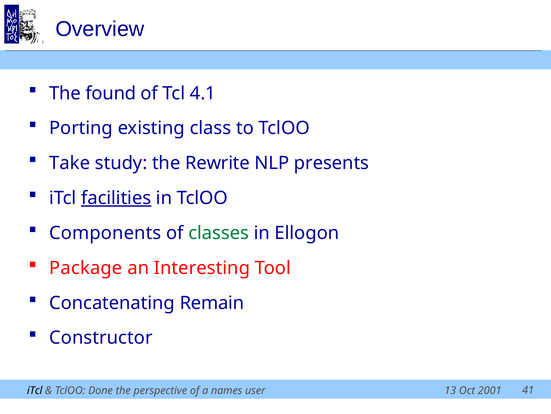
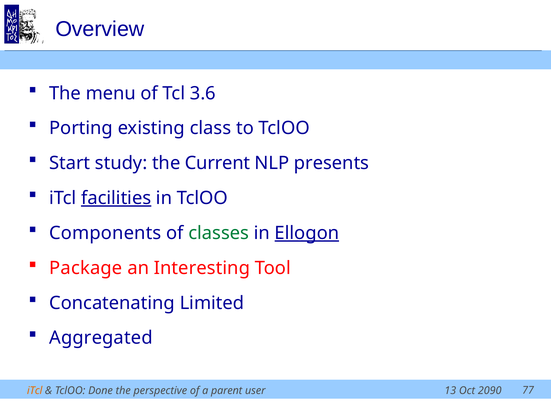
found: found -> menu
4.1: 4.1 -> 3.6
Take: Take -> Start
Rewrite: Rewrite -> Current
Ellogon underline: none -> present
Remain: Remain -> Limited
Constructor: Constructor -> Aggregated
iTcl at (35, 390) colour: black -> orange
names: names -> parent
2001: 2001 -> 2090
41: 41 -> 77
